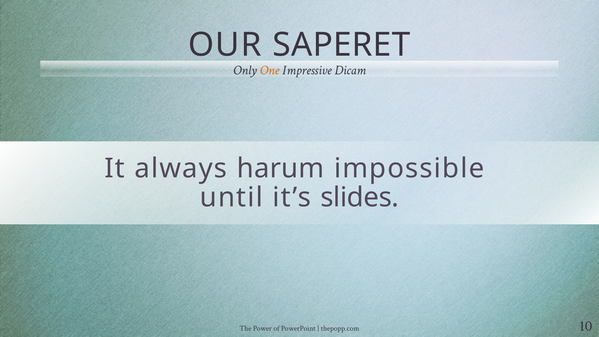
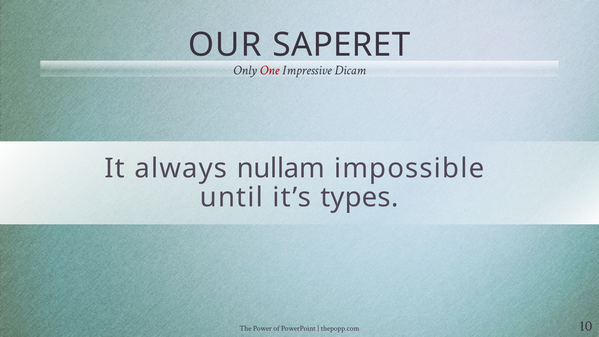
One colour: orange -> red
harum: harum -> nullam
slides: slides -> types
